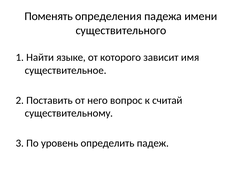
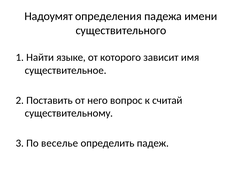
Поменять: Поменять -> Надоумят
уровень: уровень -> веселье
